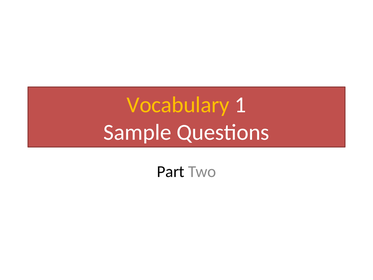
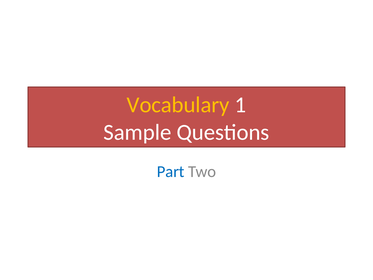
Part colour: black -> blue
